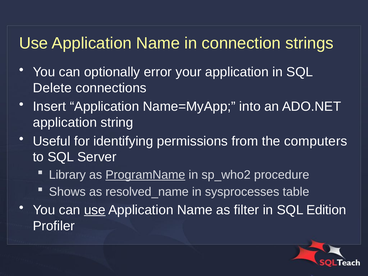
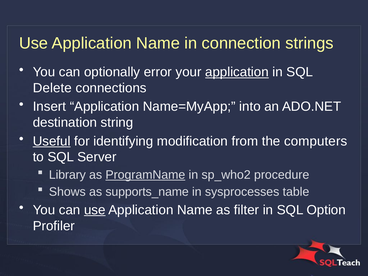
application at (237, 72) underline: none -> present
application at (65, 123): application -> destination
Useful underline: none -> present
permissions: permissions -> modification
resolved_name: resolved_name -> supports_name
Edition: Edition -> Option
